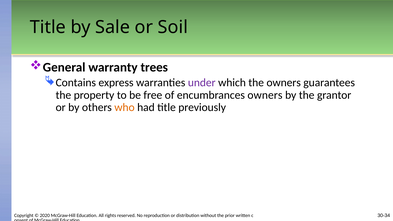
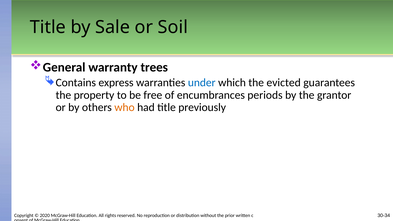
under colour: purple -> blue
the owners: owners -> evicted
encumbrances owners: owners -> periods
